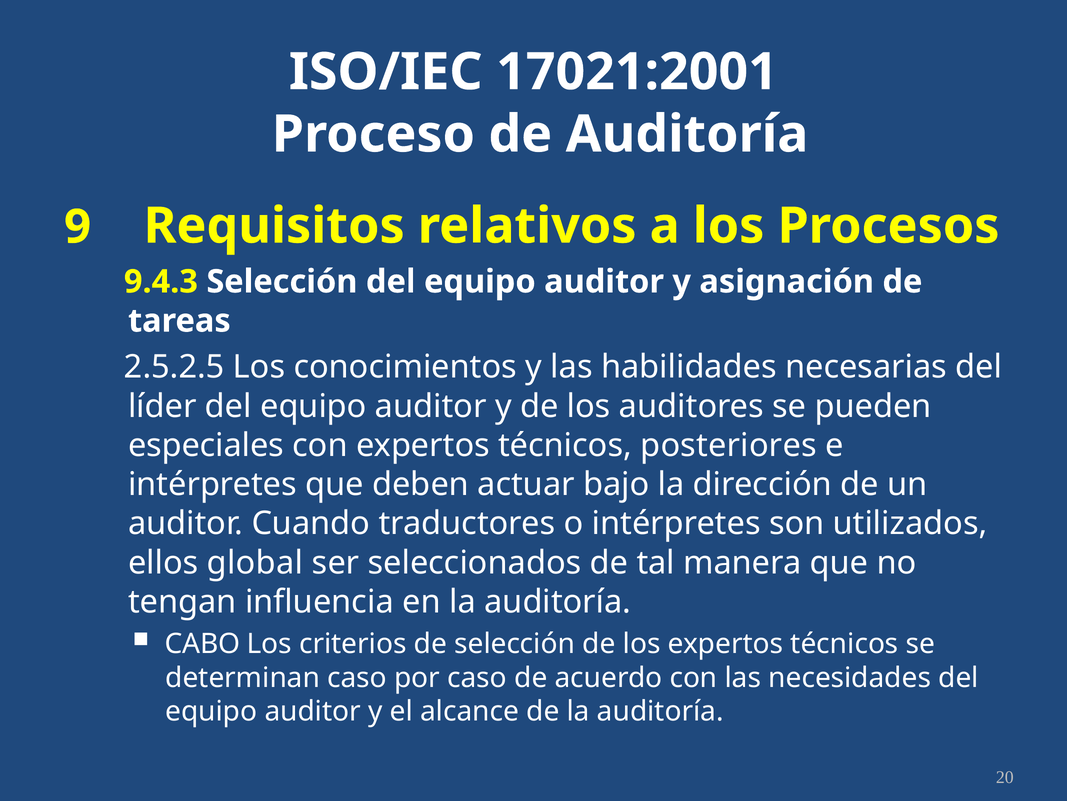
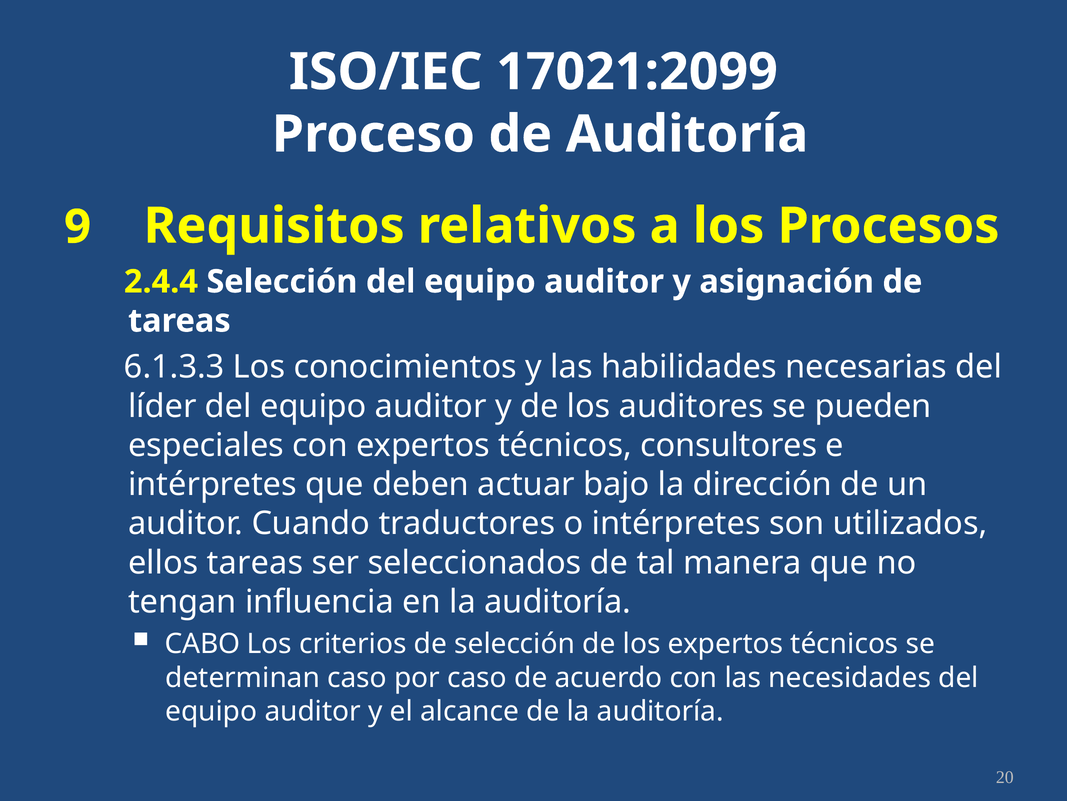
17021:2001: 17021:2001 -> 17021:2099
9.4.3: 9.4.3 -> 2.4.4
2.5.2.5: 2.5.2.5 -> 6.1.3.3
posteriores: posteriores -> consultores
ellos global: global -> tareas
